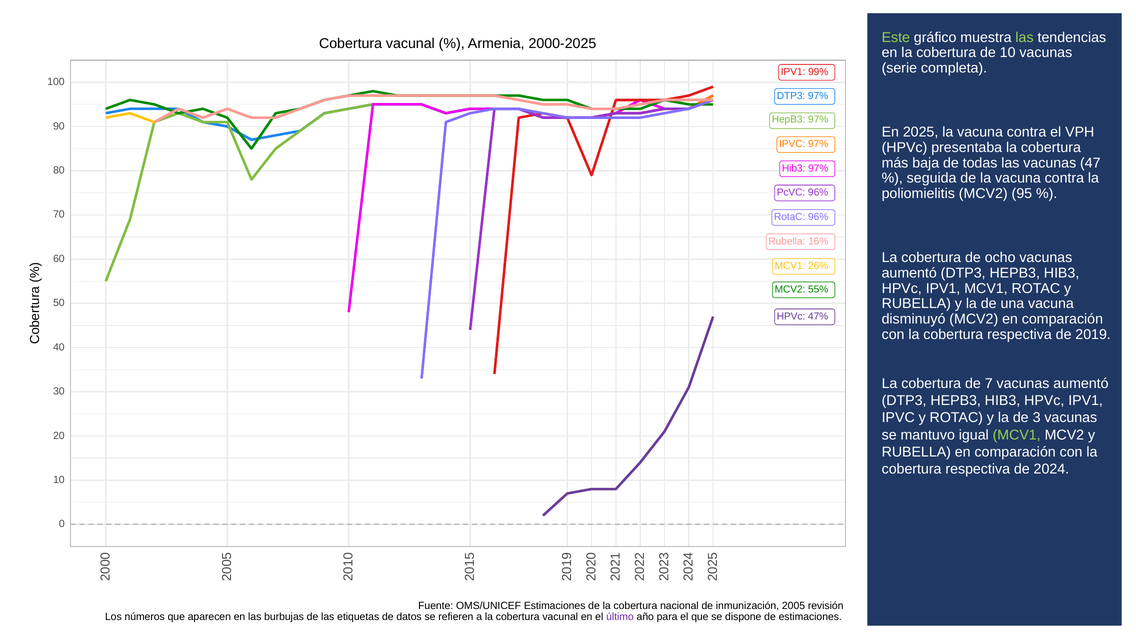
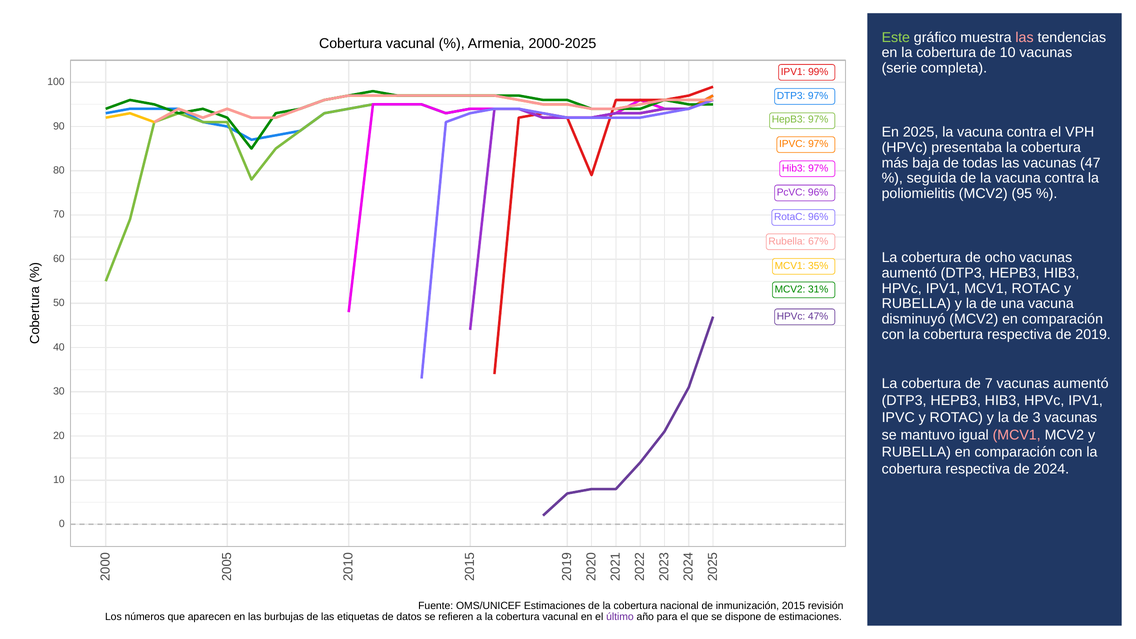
las at (1025, 37) colour: light green -> pink
16%: 16% -> 67%
26%: 26% -> 35%
55%: 55% -> 31%
MCV1 at (1017, 435) colour: light green -> pink
2005: 2005 -> 2015
